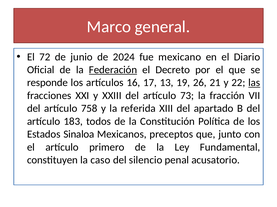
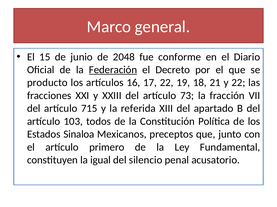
72: 72 -> 15
2024: 2024 -> 2048
mexicano: mexicano -> conforme
responde: responde -> producto
17 13: 13 -> 22
26: 26 -> 18
las underline: present -> none
758: 758 -> 715
183: 183 -> 103
caso: caso -> igual
